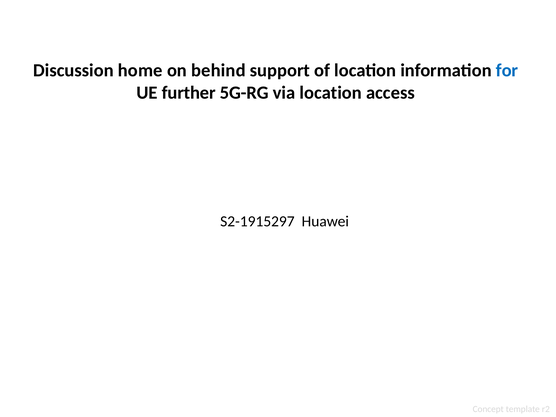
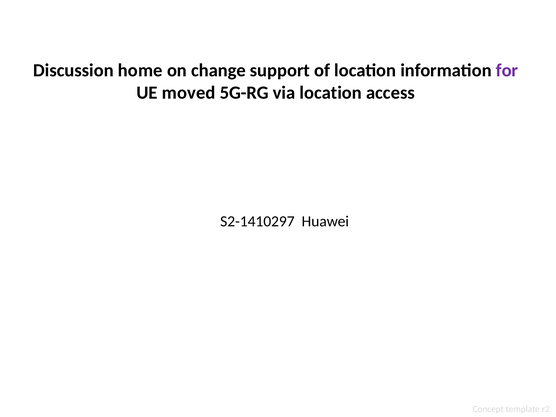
behind: behind -> change
for colour: blue -> purple
further: further -> moved
S2-1915297: S2-1915297 -> S2-1410297
